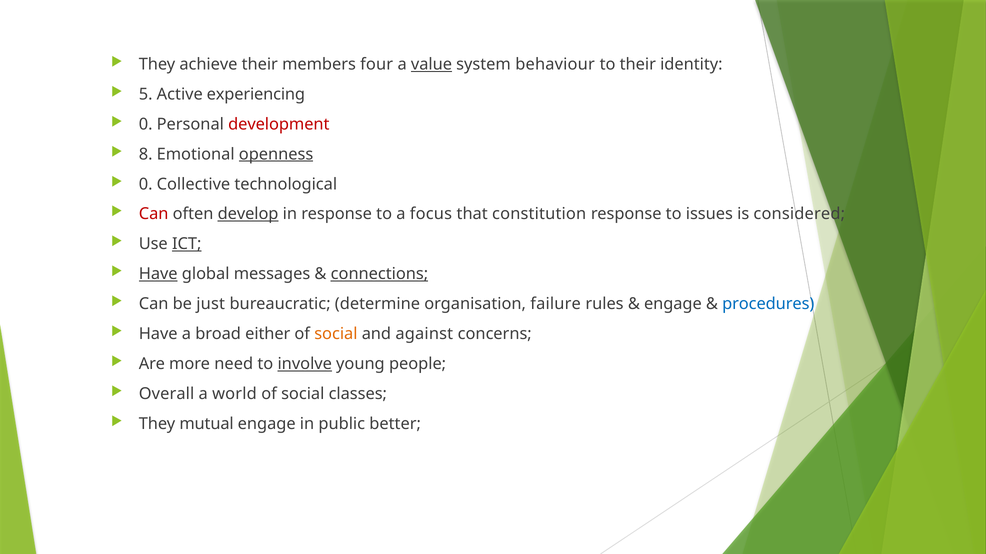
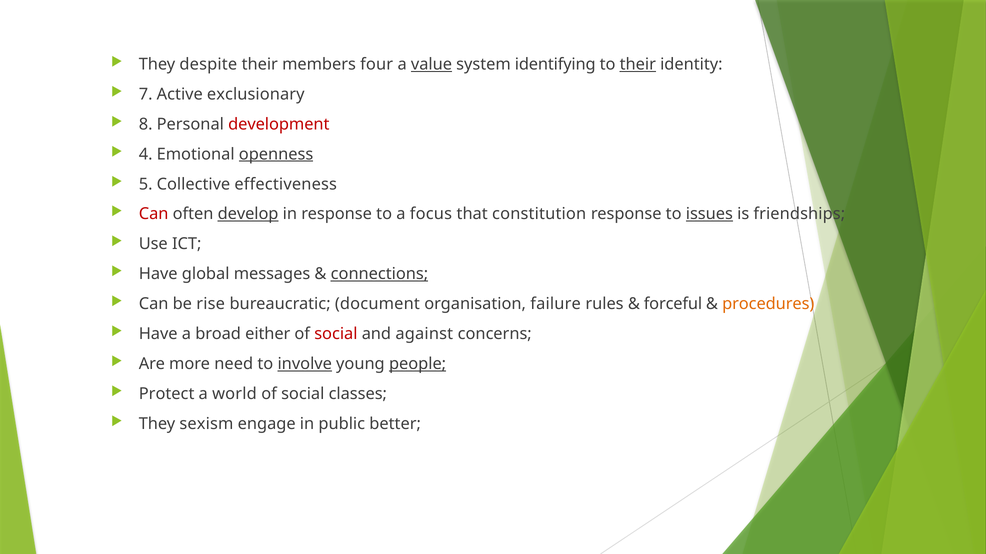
achieve: achieve -> despite
behaviour: behaviour -> identifying
their at (638, 64) underline: none -> present
5: 5 -> 7
experiencing: experiencing -> exclusionary
0 at (146, 124): 0 -> 8
8: 8 -> 4
0 at (146, 184): 0 -> 5
technological: technological -> effectiveness
issues underline: none -> present
considered: considered -> friendships
ICT underline: present -> none
Have at (158, 274) underline: present -> none
just: just -> rise
determine: determine -> document
engage at (673, 304): engage -> forceful
procedures colour: blue -> orange
social at (336, 334) colour: orange -> red
people underline: none -> present
Overall: Overall -> Protect
mutual: mutual -> sexism
